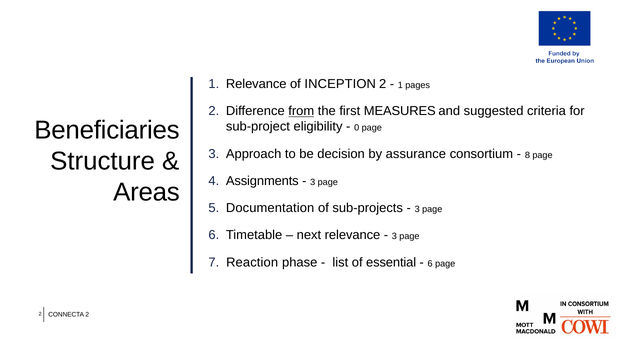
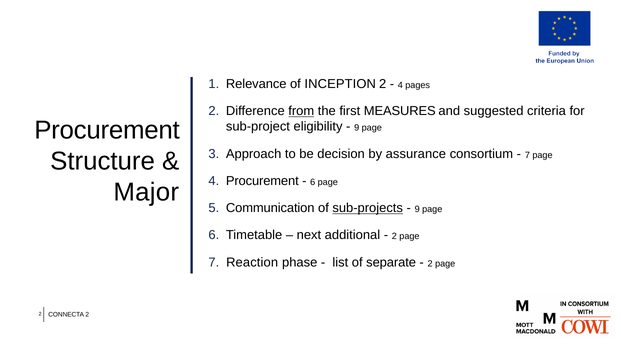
1 at (400, 85): 1 -> 4
Beneficiaries at (107, 130): Beneficiaries -> Procurement
0 at (357, 128): 0 -> 9
8 at (527, 155): 8 -> 7
Assignments at (262, 181): Assignments -> Procurement
3 at (313, 182): 3 -> 6
Areas: Areas -> Major
Documentation: Documentation -> Communication
sub-projects underline: none -> present
3 at (417, 210): 3 -> 9
next relevance: relevance -> additional
3 at (394, 237): 3 -> 2
essential: essential -> separate
6 at (430, 264): 6 -> 2
